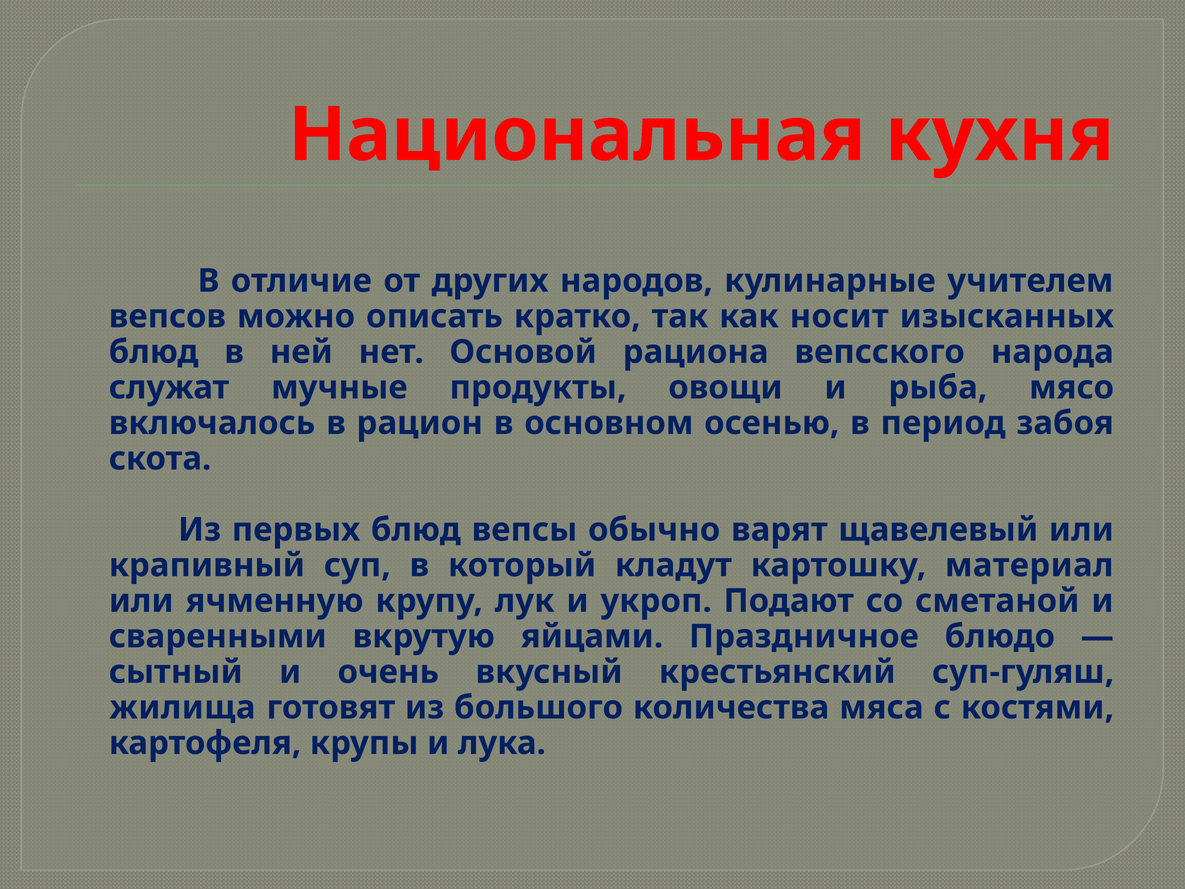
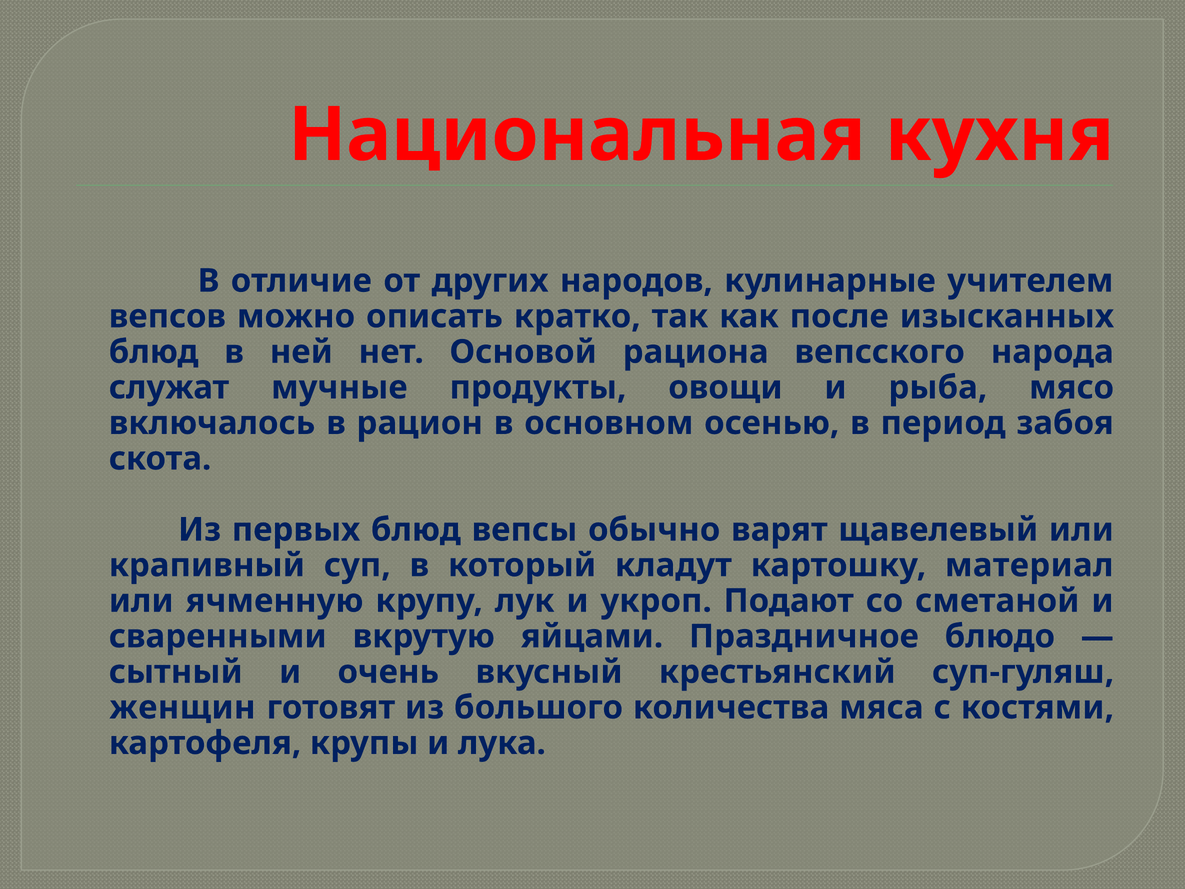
носит: носит -> после
жилища: жилища -> женщин
